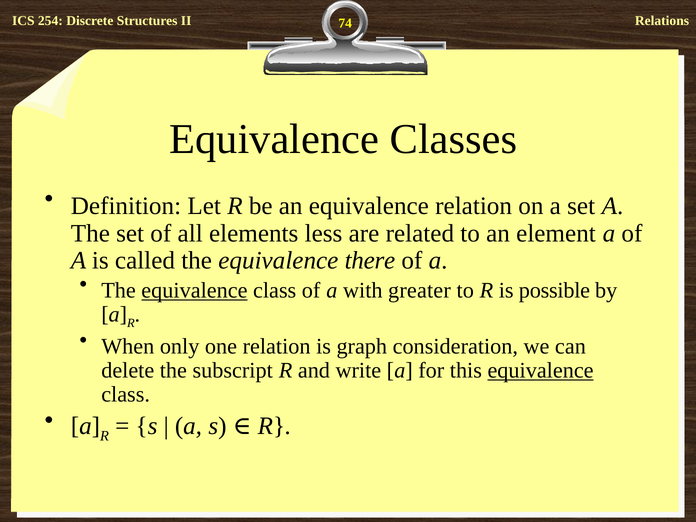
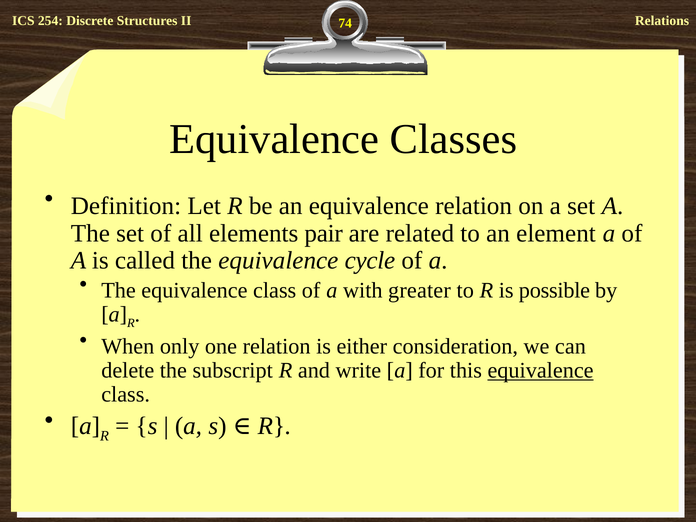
less: less -> pair
there: there -> cycle
equivalence at (194, 290) underline: present -> none
graph: graph -> either
